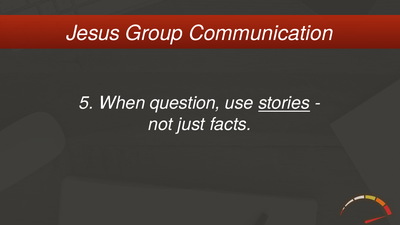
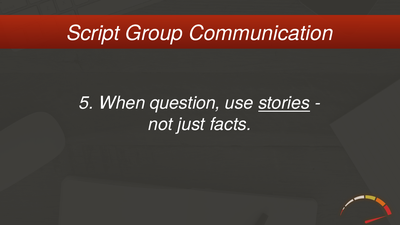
Jesus: Jesus -> Script
